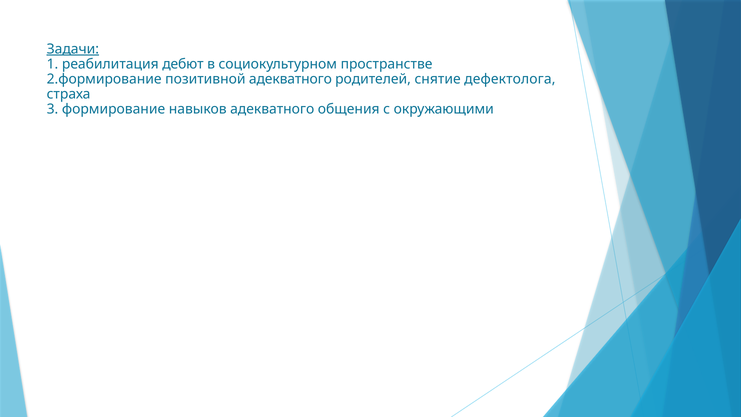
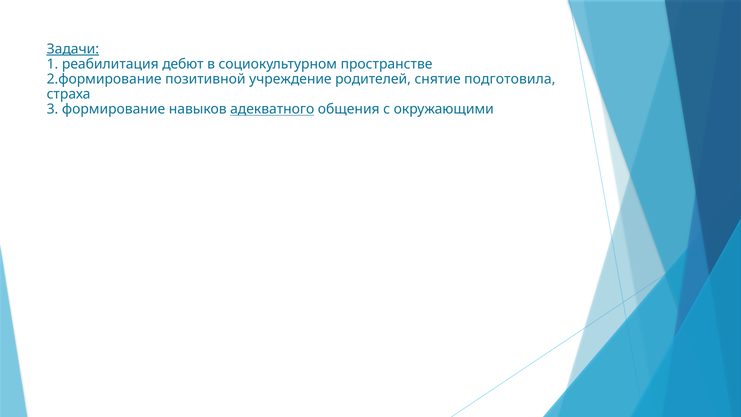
позитивной адекватного: адекватного -> учреждение
дефектолога: дефектолога -> подготовила
адекватного at (272, 109) underline: none -> present
